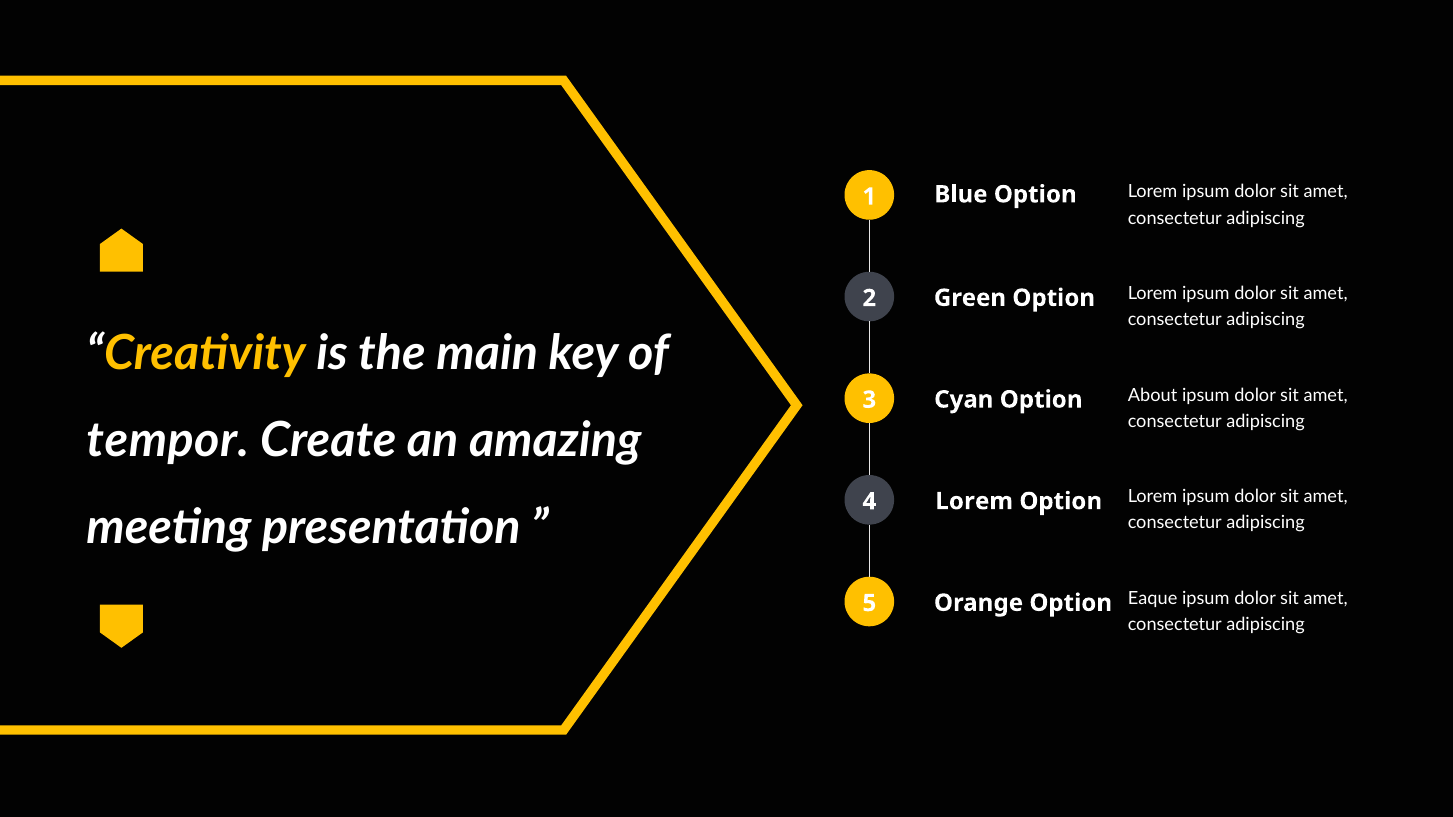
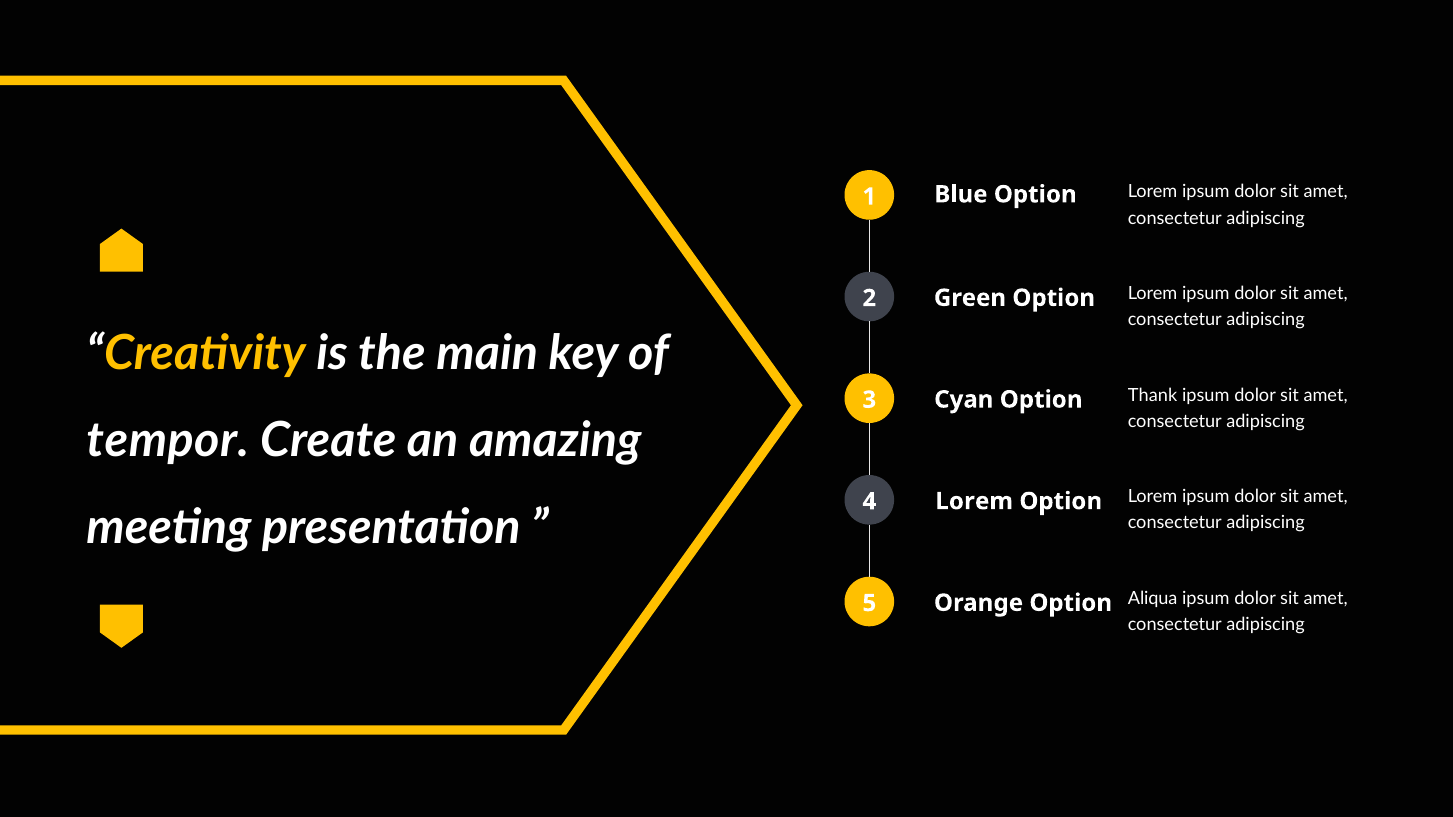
About: About -> Thank
Eaque: Eaque -> Aliqua
